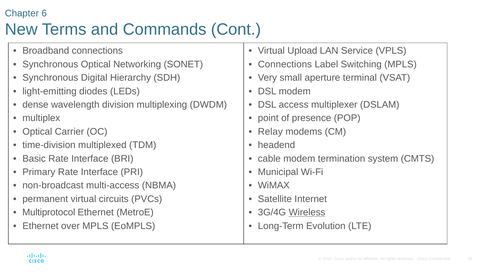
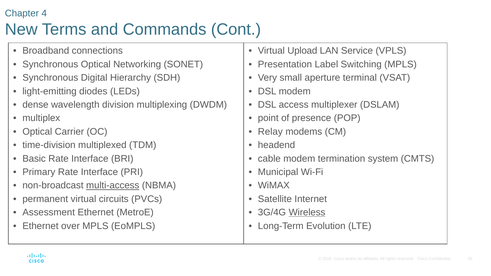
6: 6 -> 4
Connections at (285, 64): Connections -> Presentation
multi-access underline: none -> present
Multiprotocol: Multiprotocol -> Assessment
